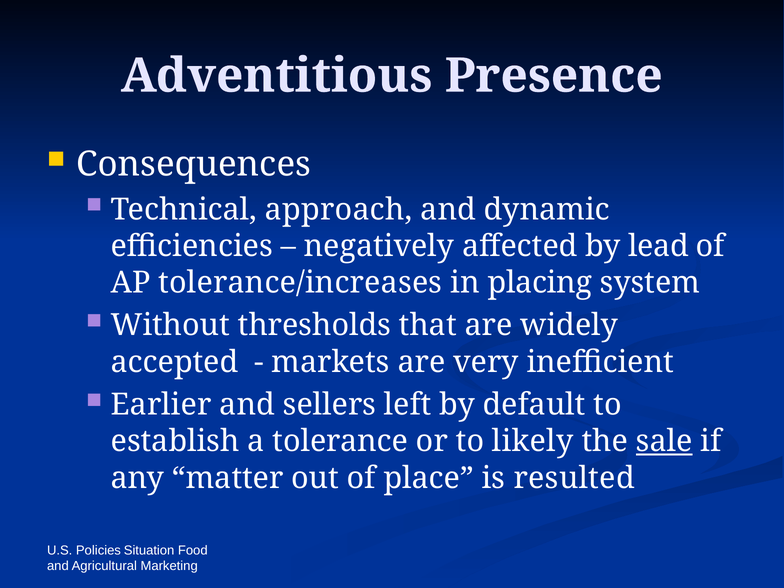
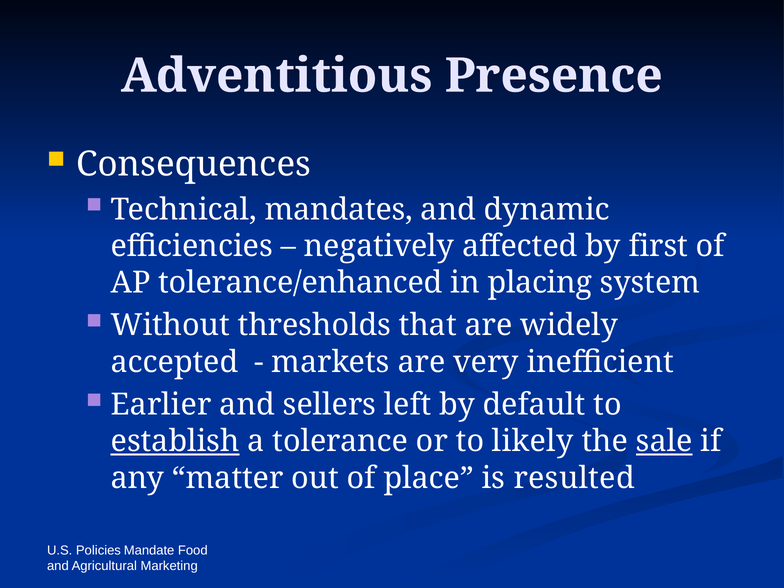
approach: approach -> mandates
lead: lead -> first
tolerance/increases: tolerance/increases -> tolerance/enhanced
establish underline: none -> present
Situation: Situation -> Mandate
